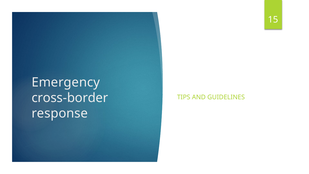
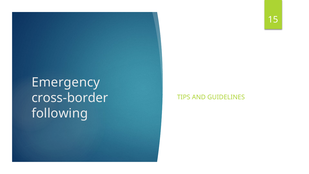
response: response -> following
